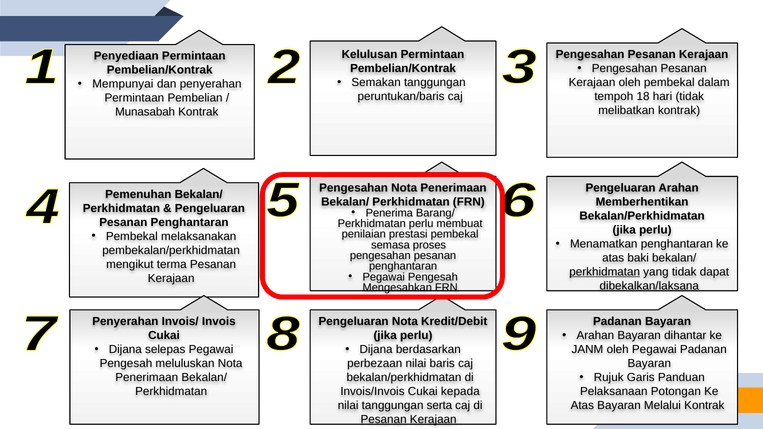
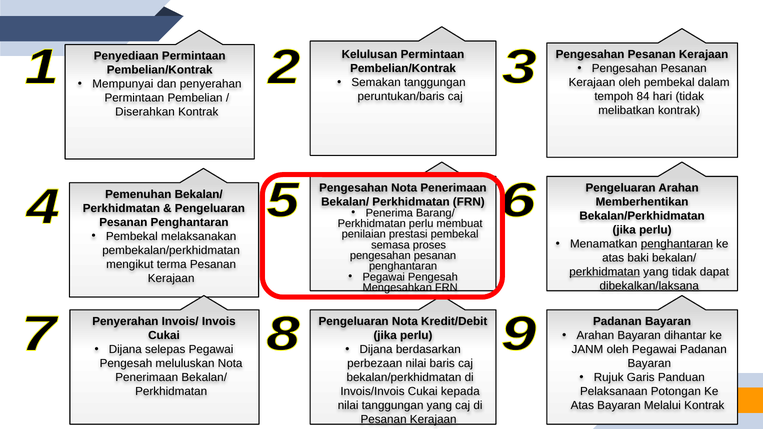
18: 18 -> 84
Munasabah: Munasabah -> Diserahkan
penghantaran at (677, 244) underline: none -> present
tanggungan serta: serta -> yang
